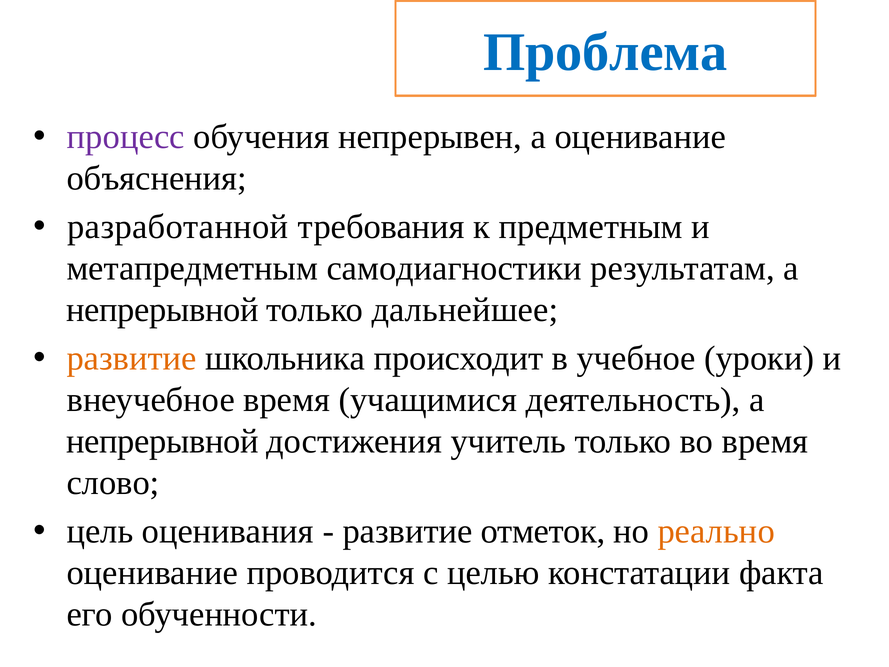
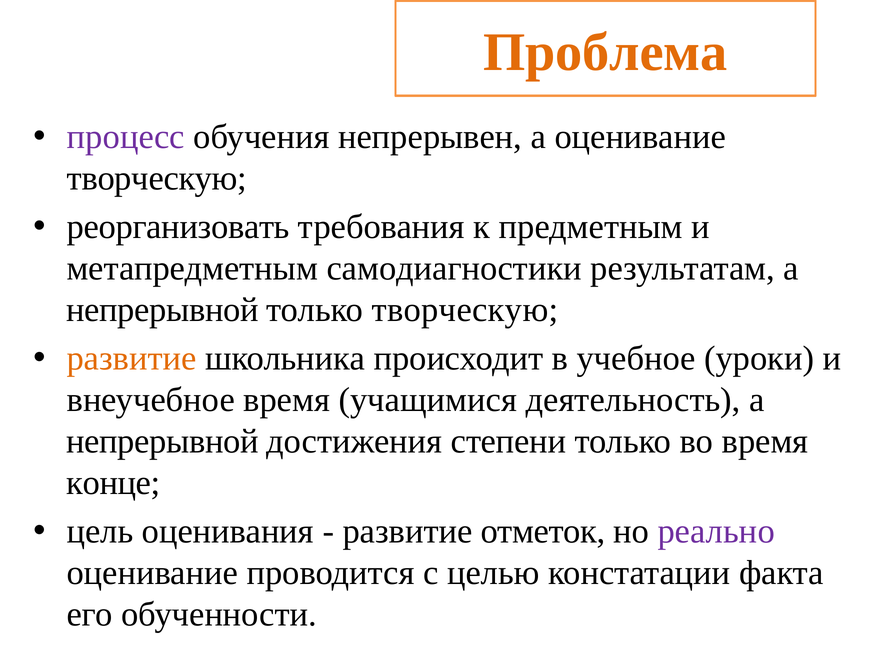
Проблема colour: blue -> orange
объяснения at (157, 178): объяснения -> творческую
разработанной: разработанной -> реорганизовать
только дальнейшее: дальнейшее -> творческую
учитель: учитель -> степени
слово: слово -> конце
реально colour: orange -> purple
